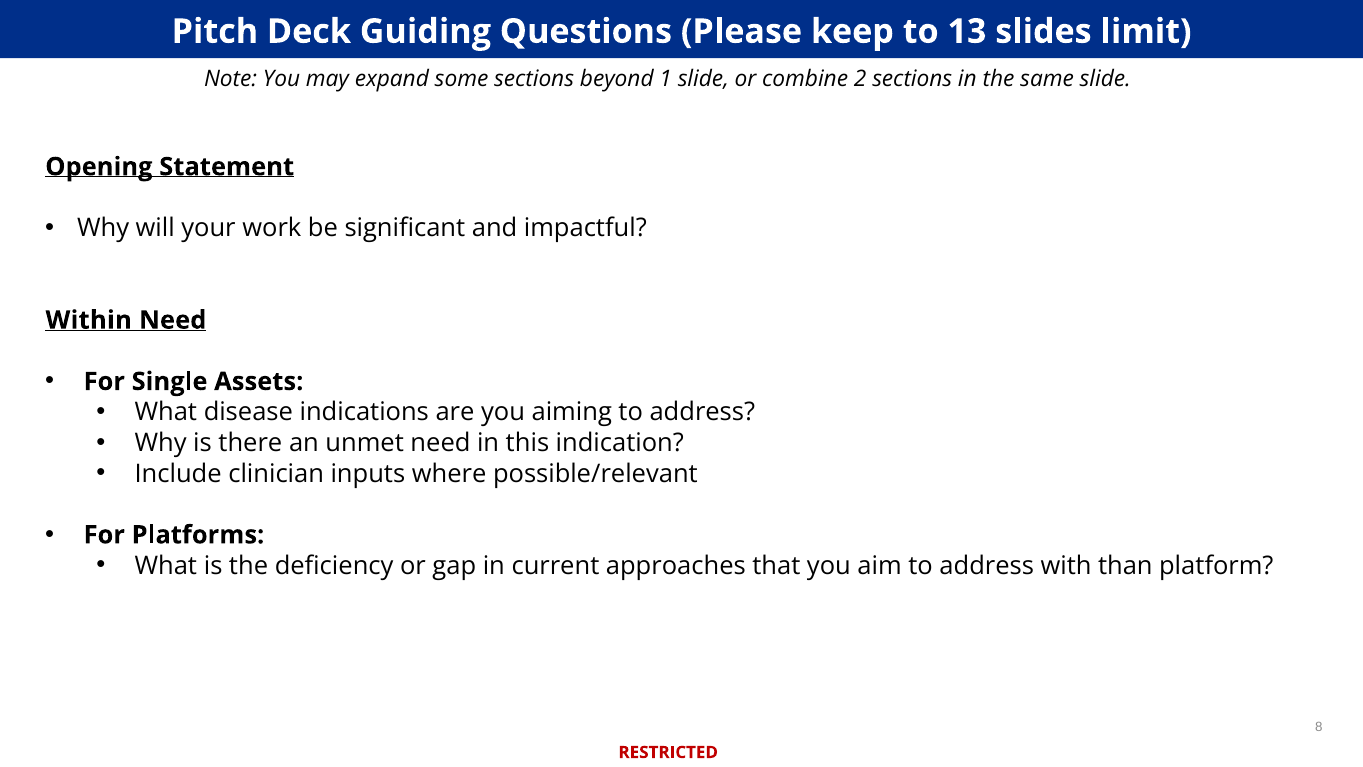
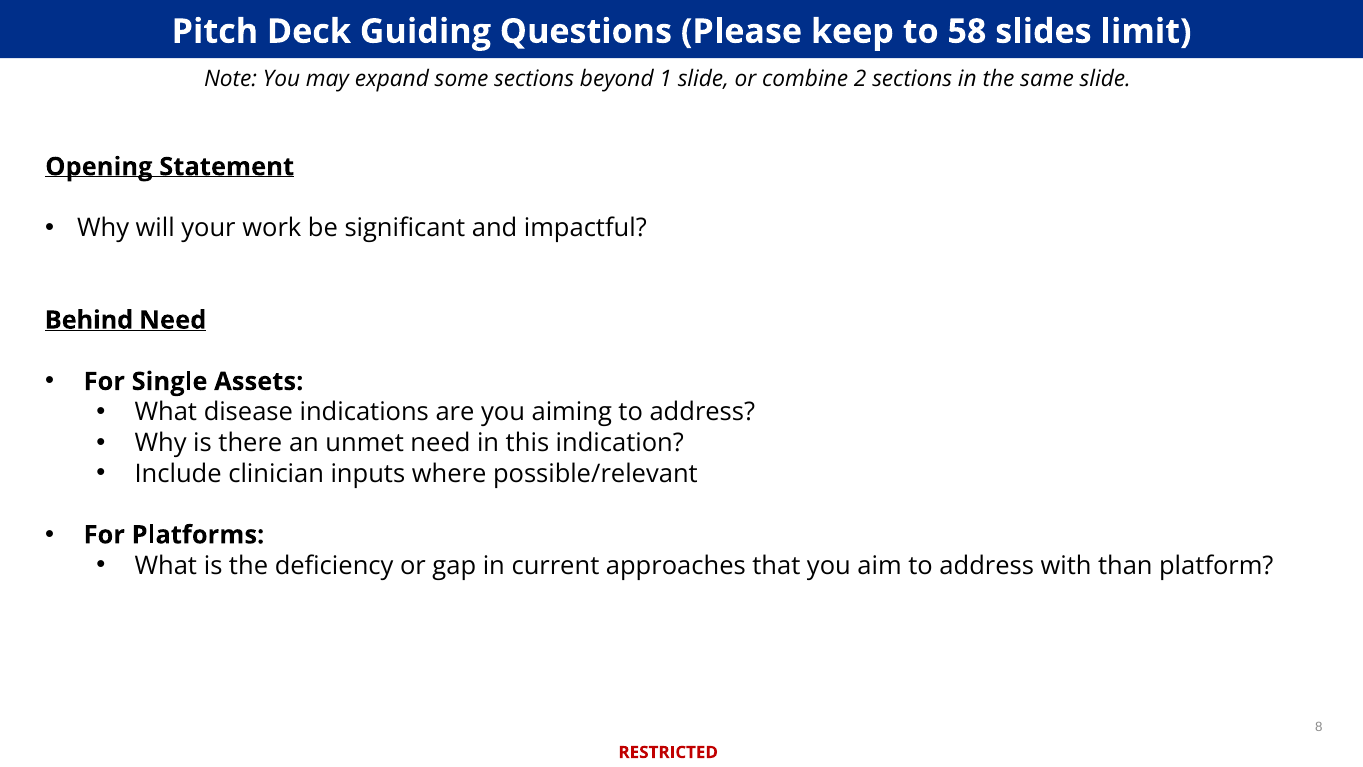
13: 13 -> 58
Within: Within -> Behind
